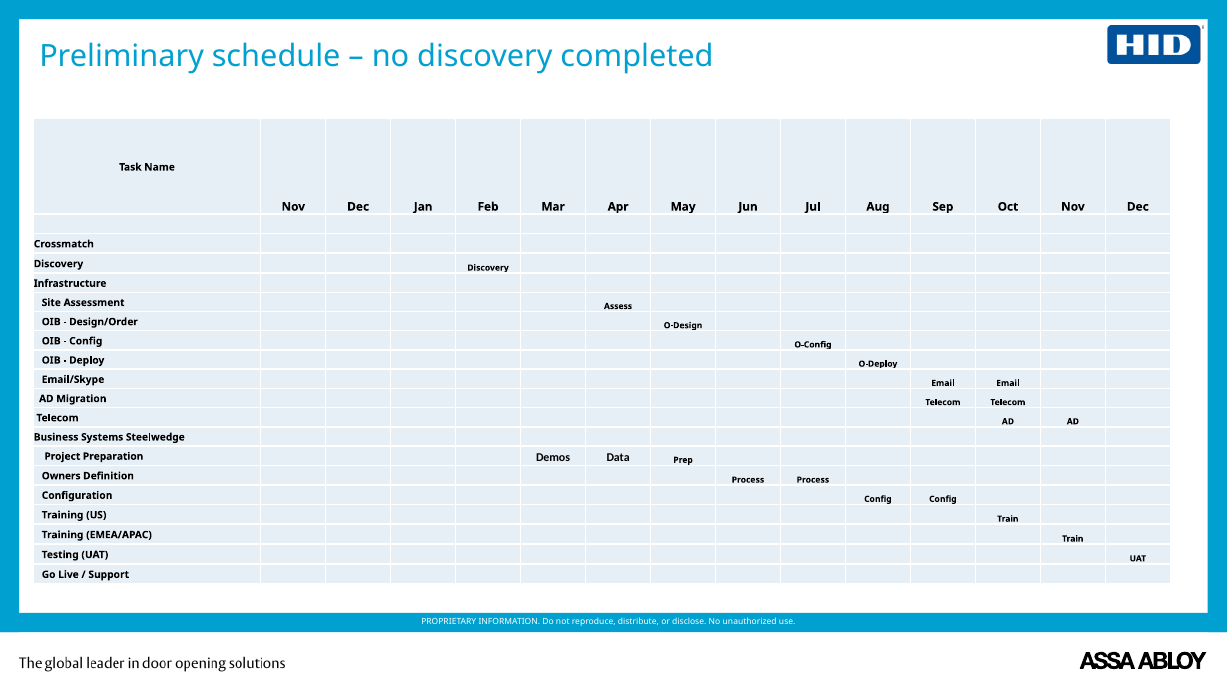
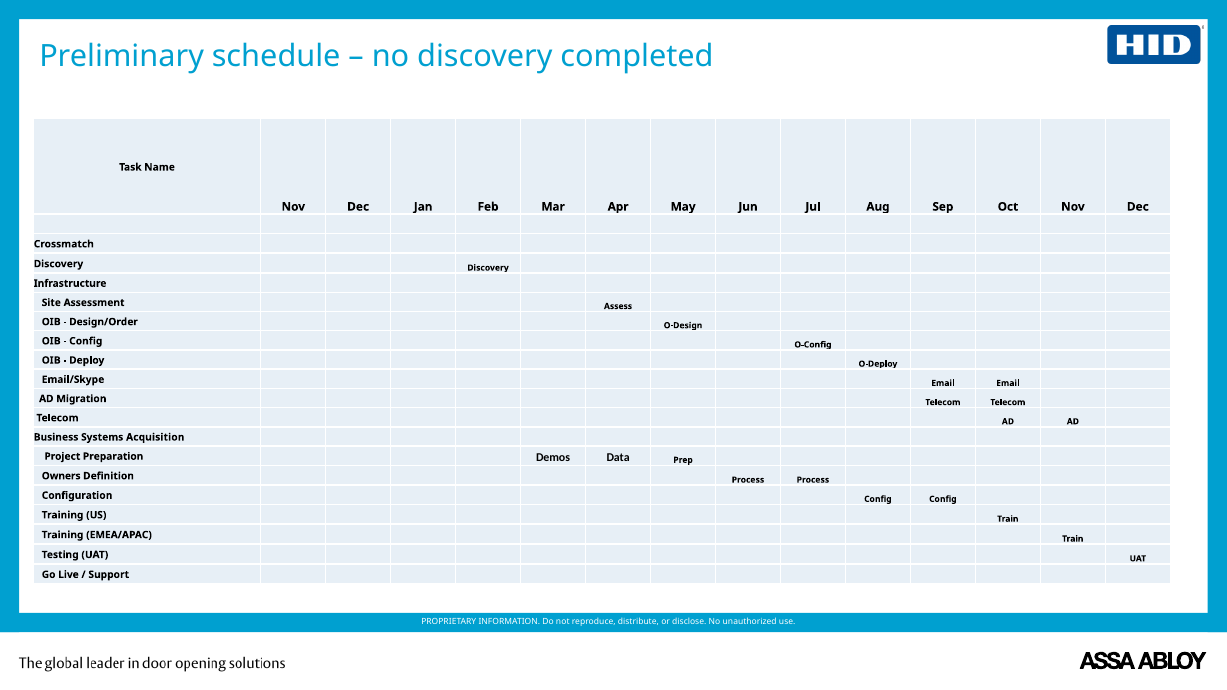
Steelwedge: Steelwedge -> Acquisition
